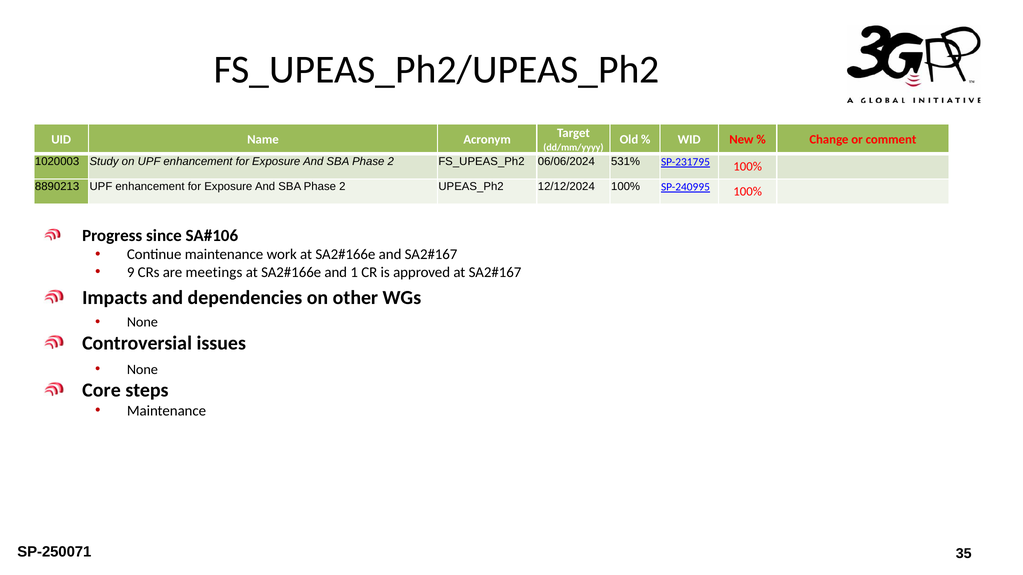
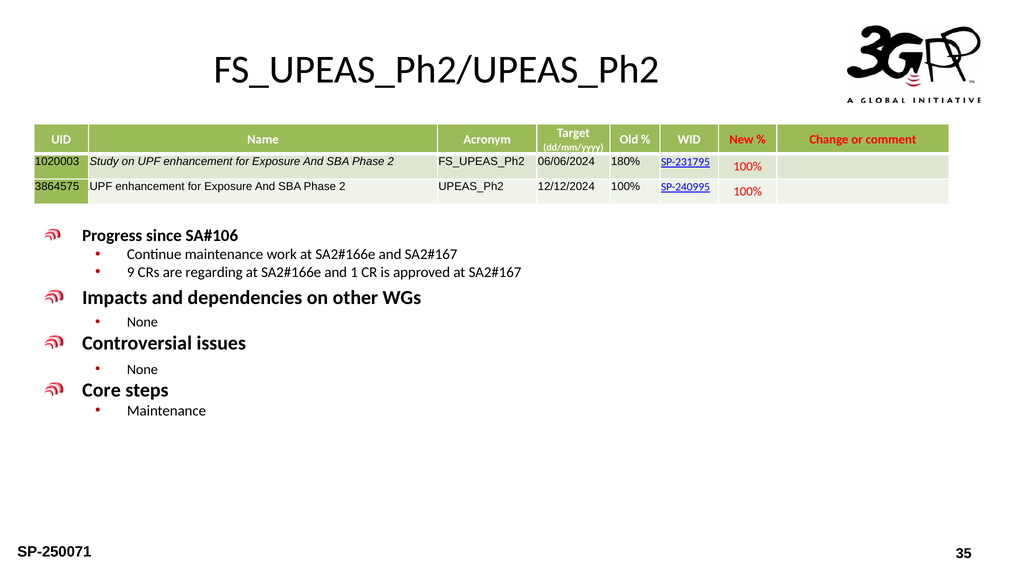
531%: 531% -> 180%
8890213: 8890213 -> 3864575
meetings: meetings -> regarding
